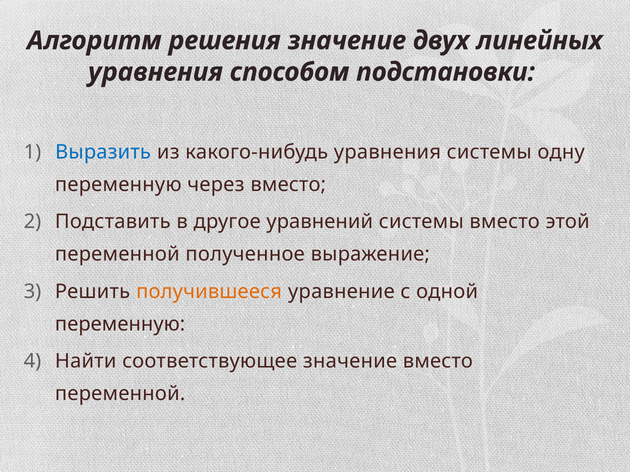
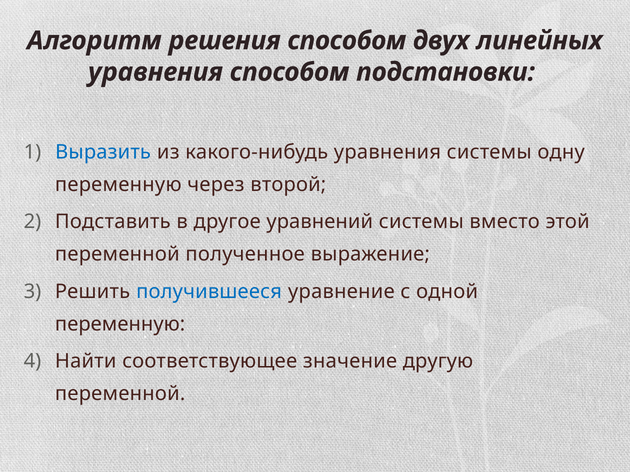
решения значение: значение -> способом
через вместо: вместо -> второй
получившееся colour: orange -> blue
значение вместо: вместо -> другую
